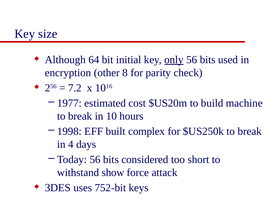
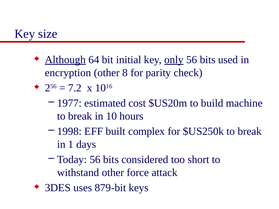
Although underline: none -> present
4: 4 -> 1
withstand show: show -> other
752-bit: 752-bit -> 879-bit
